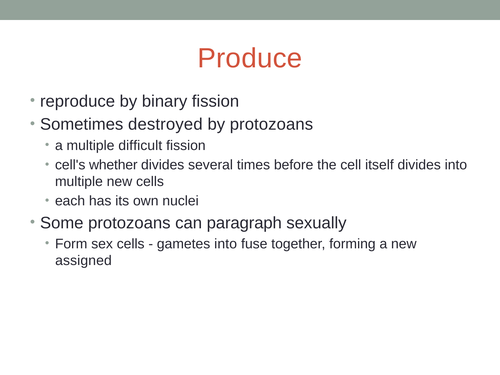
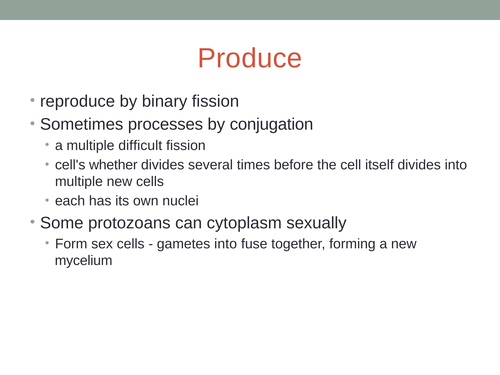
destroyed: destroyed -> processes
by protozoans: protozoans -> conjugation
paragraph: paragraph -> cytoplasm
assigned: assigned -> mycelium
